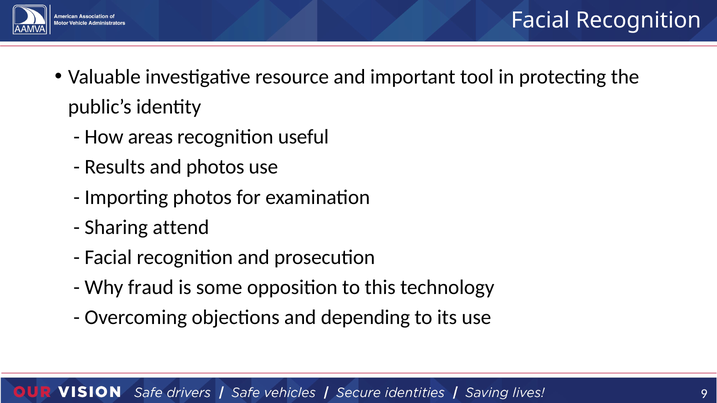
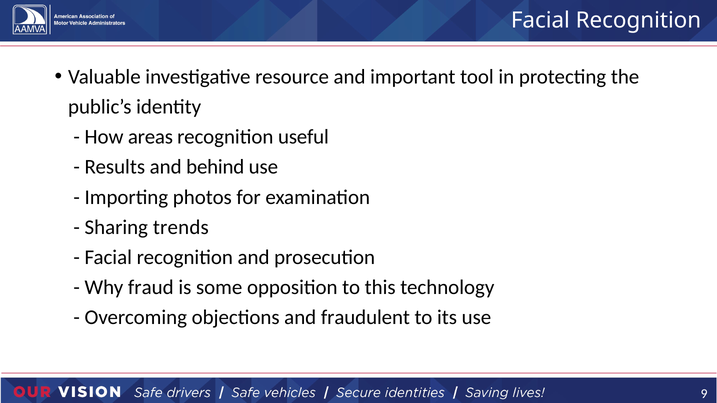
and photos: photos -> behind
attend: attend -> trends
depending: depending -> fraudulent
